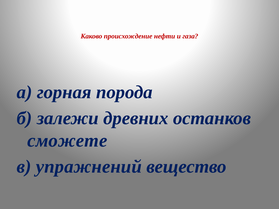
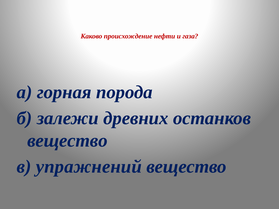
сможете at (67, 141): сможете -> вещество
